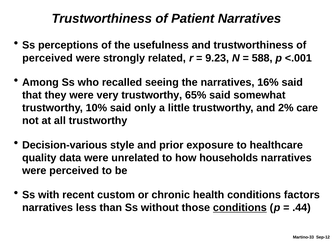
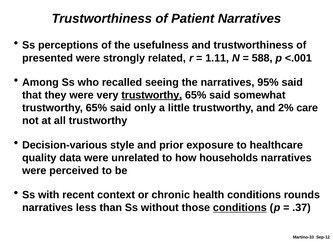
perceived at (48, 58): perceived -> presented
9.23: 9.23 -> 1.11
16%: 16% -> 95%
trustworthy at (152, 95) underline: none -> present
10% at (96, 108): 10% -> 65%
custom: custom -> context
factors: factors -> rounds
.44: .44 -> .37
